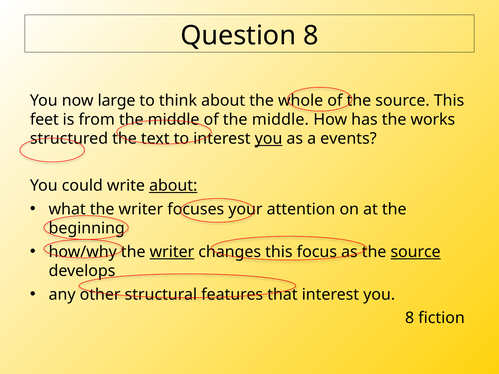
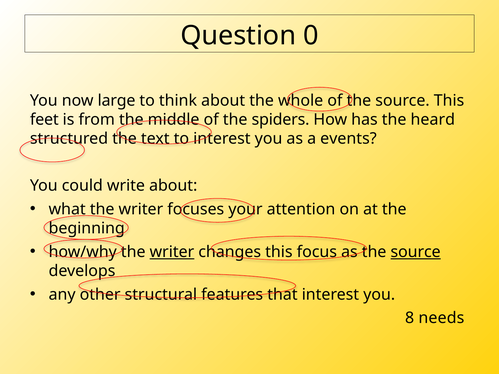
Question 8: 8 -> 0
middle at (280, 120): middle -> spiders
works: works -> heard
you at (269, 139) underline: present -> none
about at (173, 186) underline: present -> none
fiction: fiction -> needs
